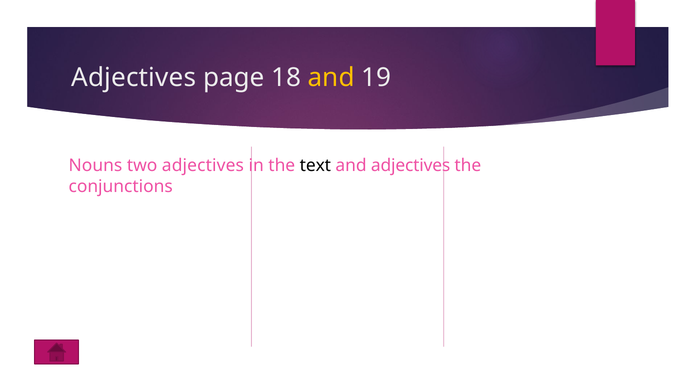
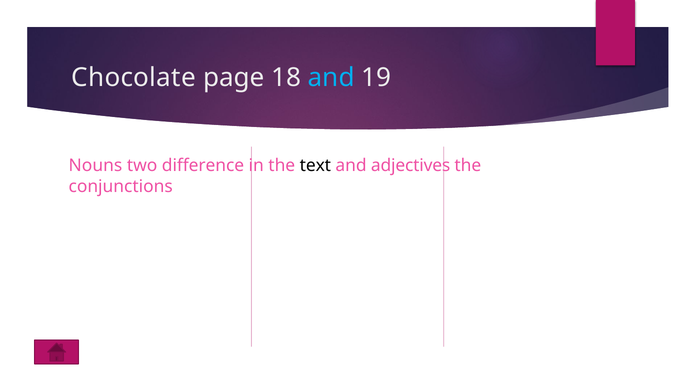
Adjectives at (134, 78): Adjectives -> Chocolate
and at (331, 78) colour: yellow -> light blue
two adjectives: adjectives -> difference
